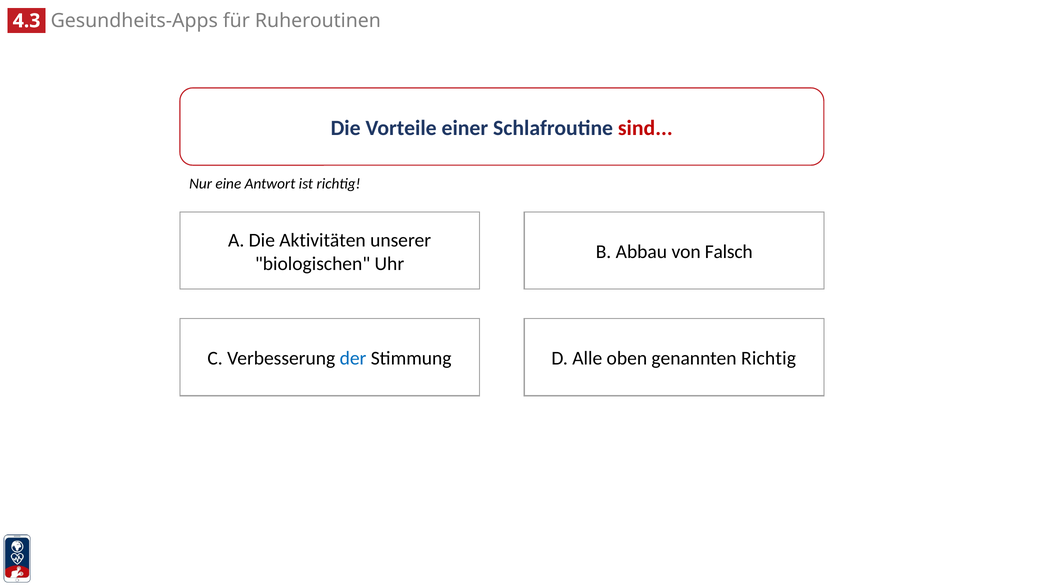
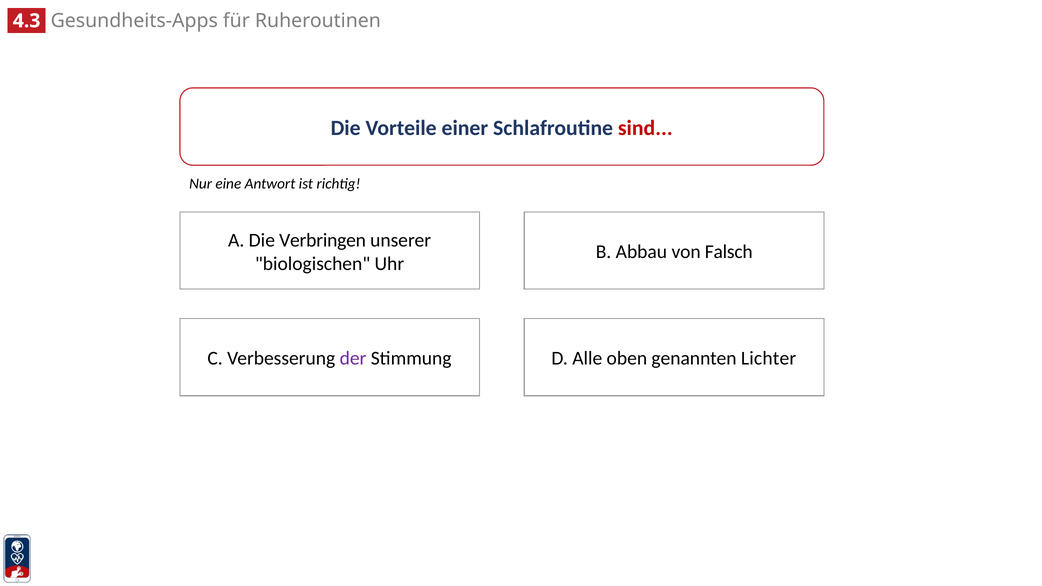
Aktivitäten: Aktivitäten -> Verbringen
der colour: blue -> purple
genannten Richtig: Richtig -> Lichter
